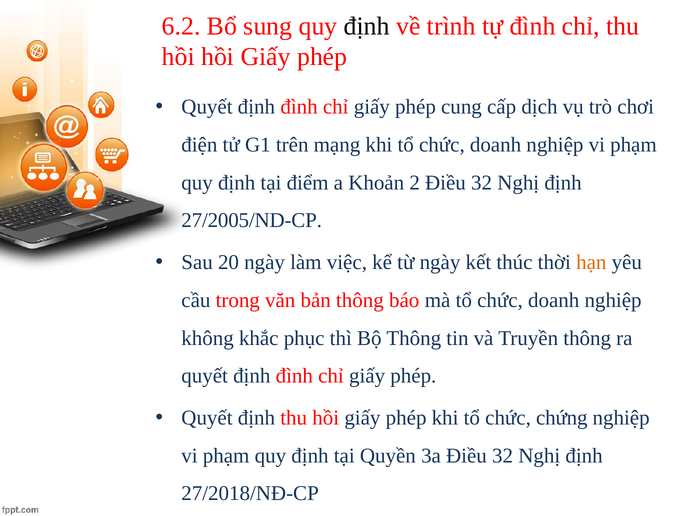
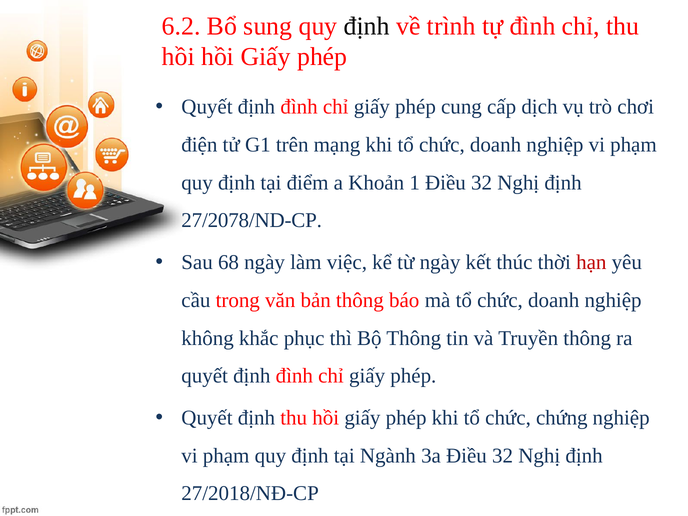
2: 2 -> 1
27/2005/ND-CP: 27/2005/ND-CP -> 27/2078/ND-CP
20: 20 -> 68
hạn colour: orange -> red
Quyền: Quyền -> Ngành
